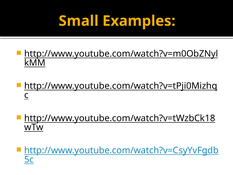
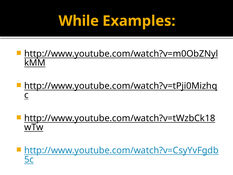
Small: Small -> While
